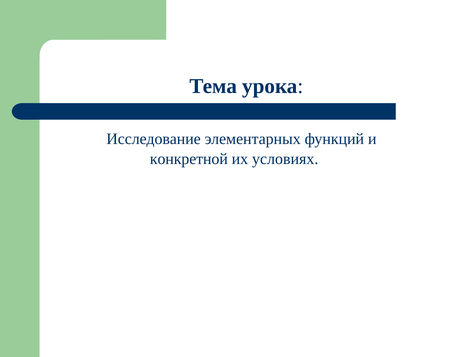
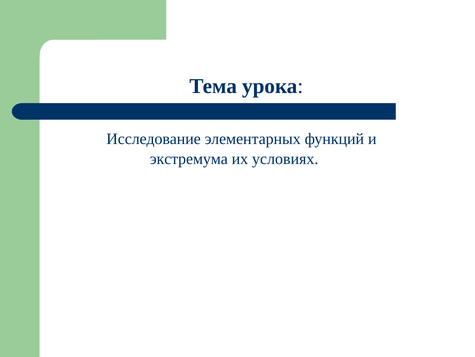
конкретной: конкретной -> экстремума
